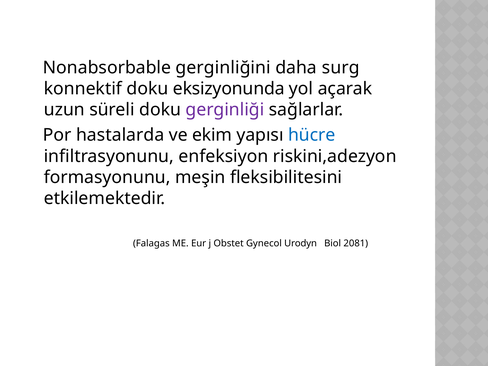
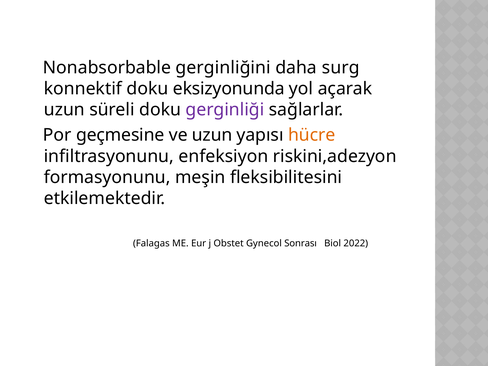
hastalarda: hastalarda -> geçmesine
ve ekim: ekim -> uzun
hücre colour: blue -> orange
Urodyn: Urodyn -> Sonrası
2081: 2081 -> 2022
